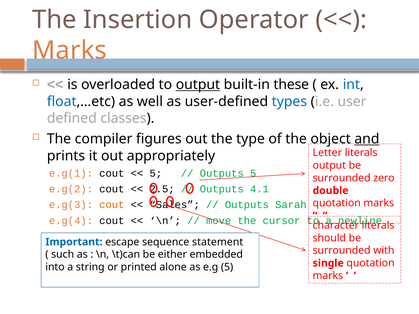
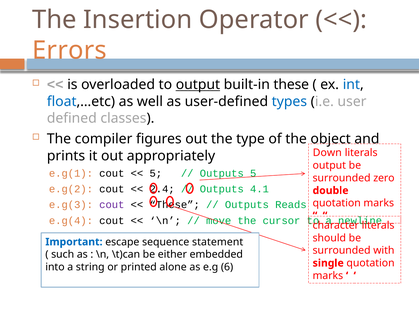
Marks at (69, 50): Marks -> Errors
and underline: present -> none
Letter: Letter -> Down
2.5: 2.5 -> 2.4
cout at (112, 205) colour: orange -> purple
Sales at (175, 205): Sales -> These
Sarah: Sarah -> Reads
e.g 5: 5 -> 6
